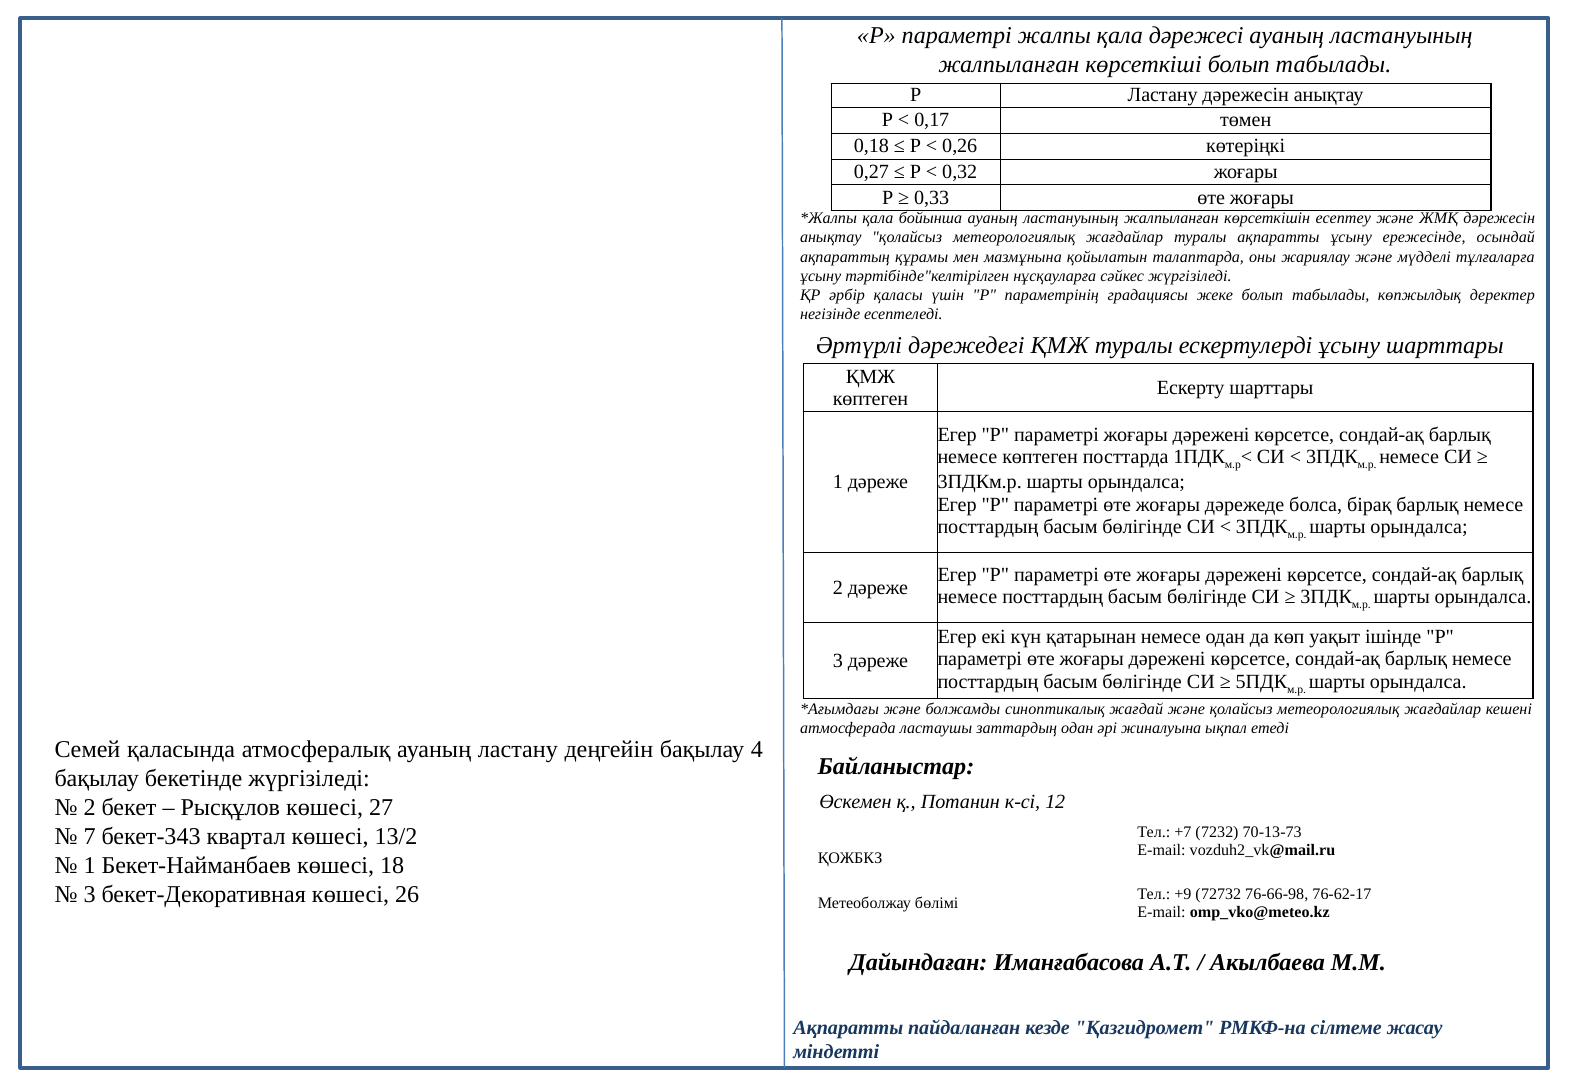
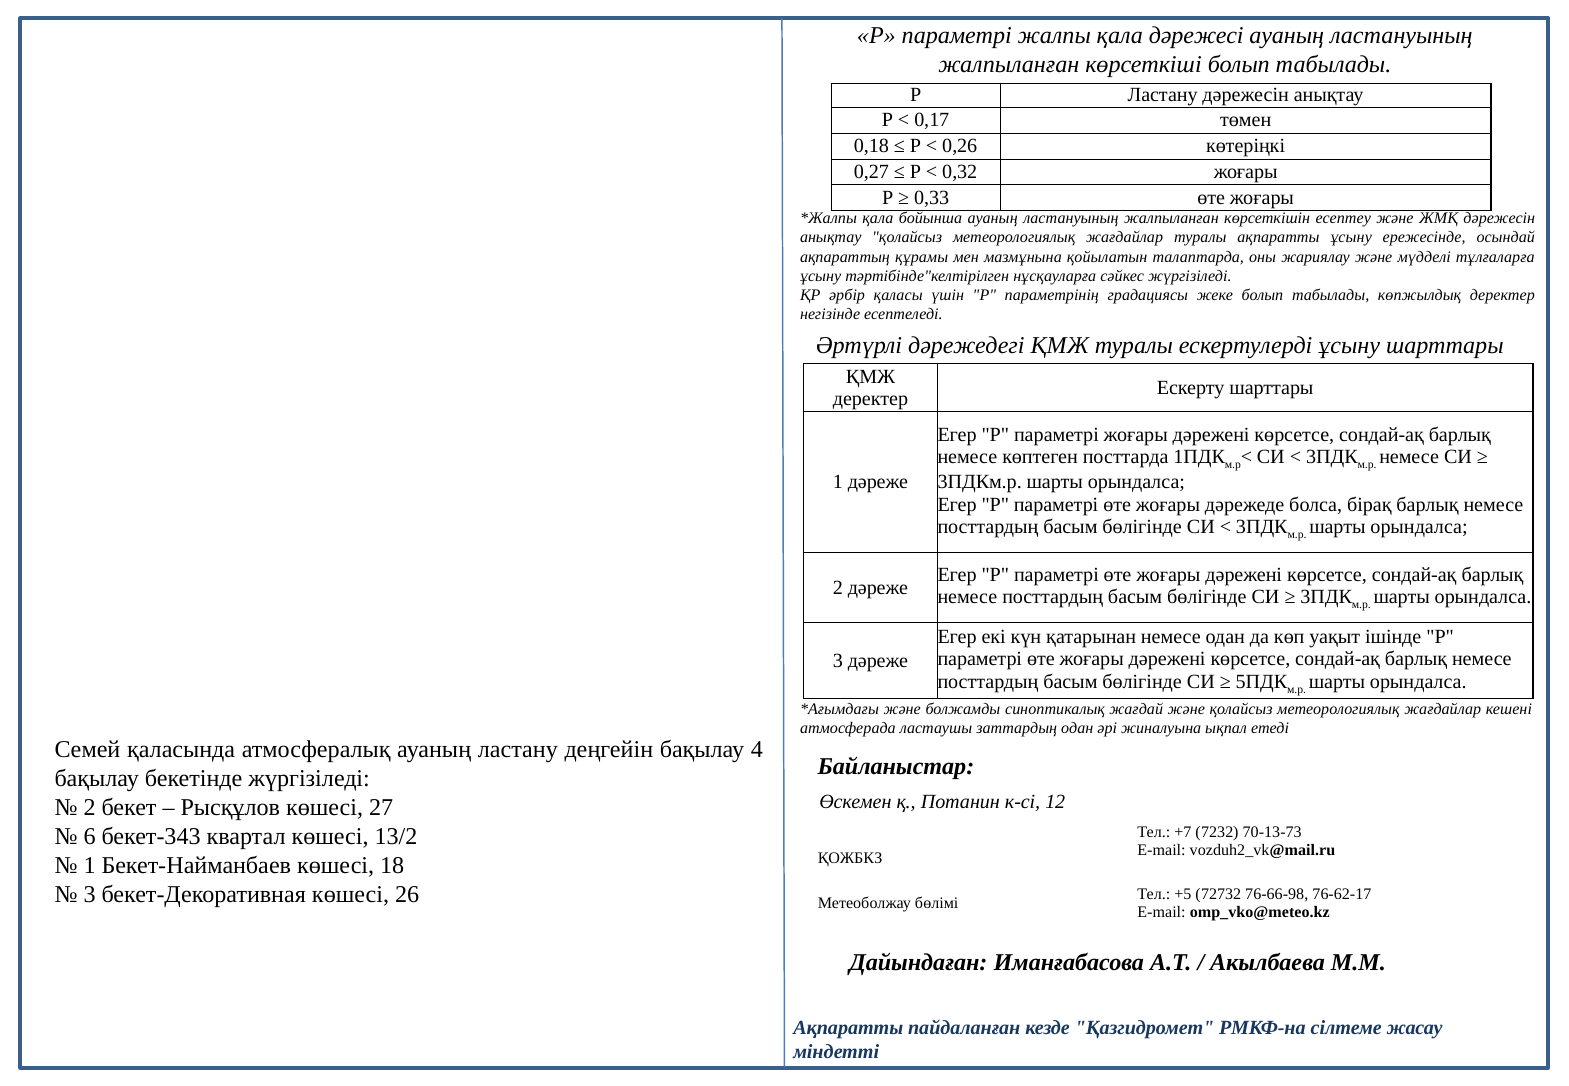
көптеген at (871, 399): көптеген -> деректер
7: 7 -> 6
+9: +9 -> +5
